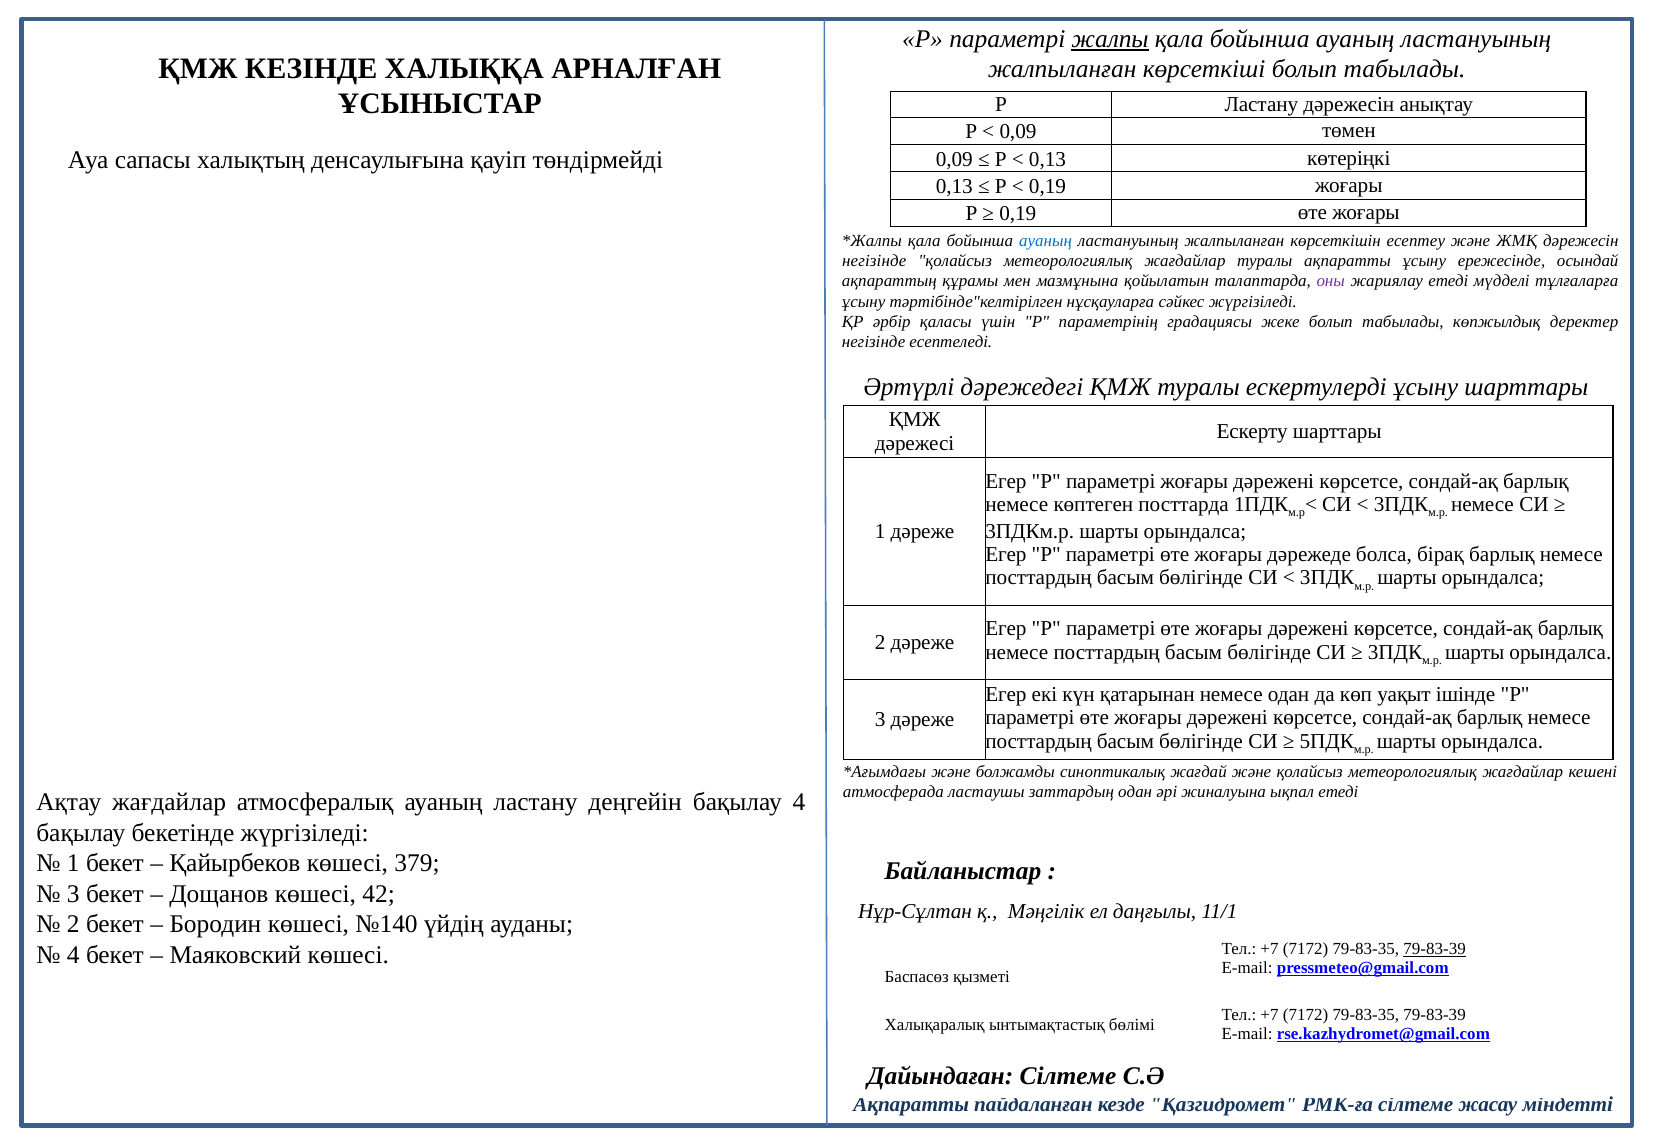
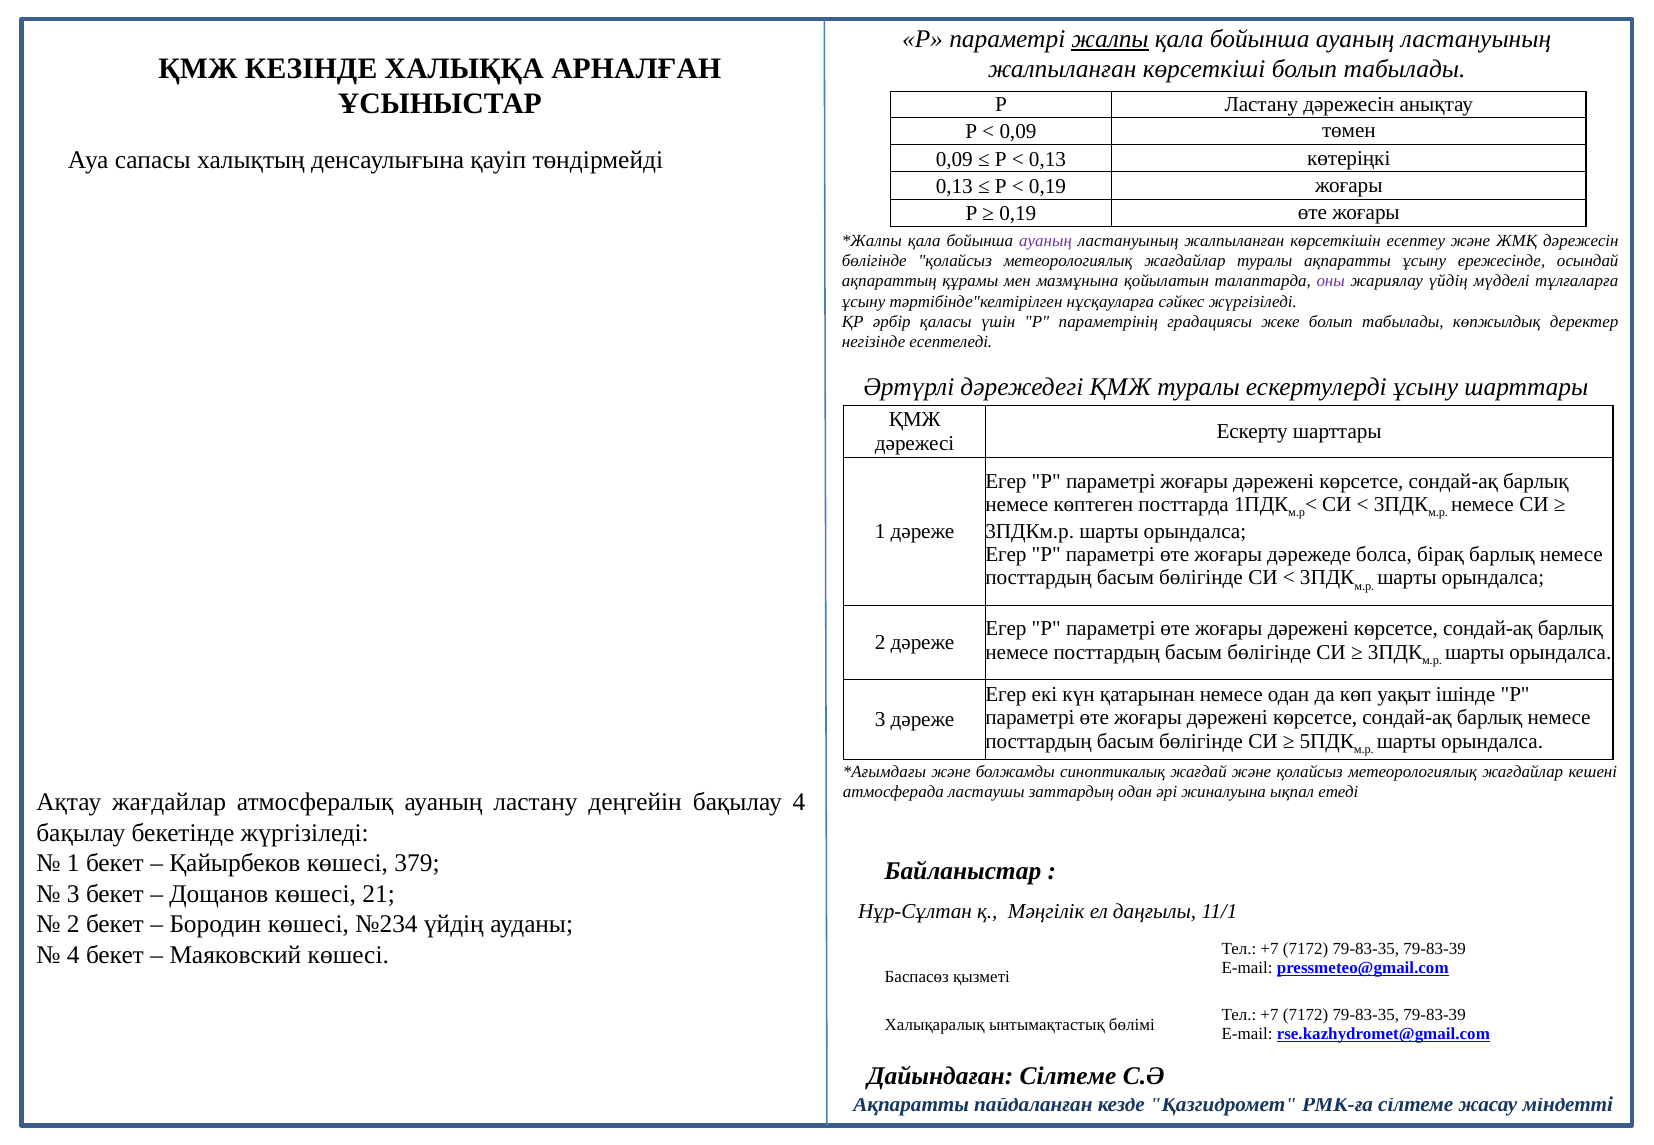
ауаның at (1046, 240) colour: blue -> purple
негізінде at (874, 261): негізінде -> бөлігінде
жариялау етеді: етеді -> үйдің
42: 42 -> 21
№140: №140 -> №234
79-83-39 at (1435, 949) underline: present -> none
